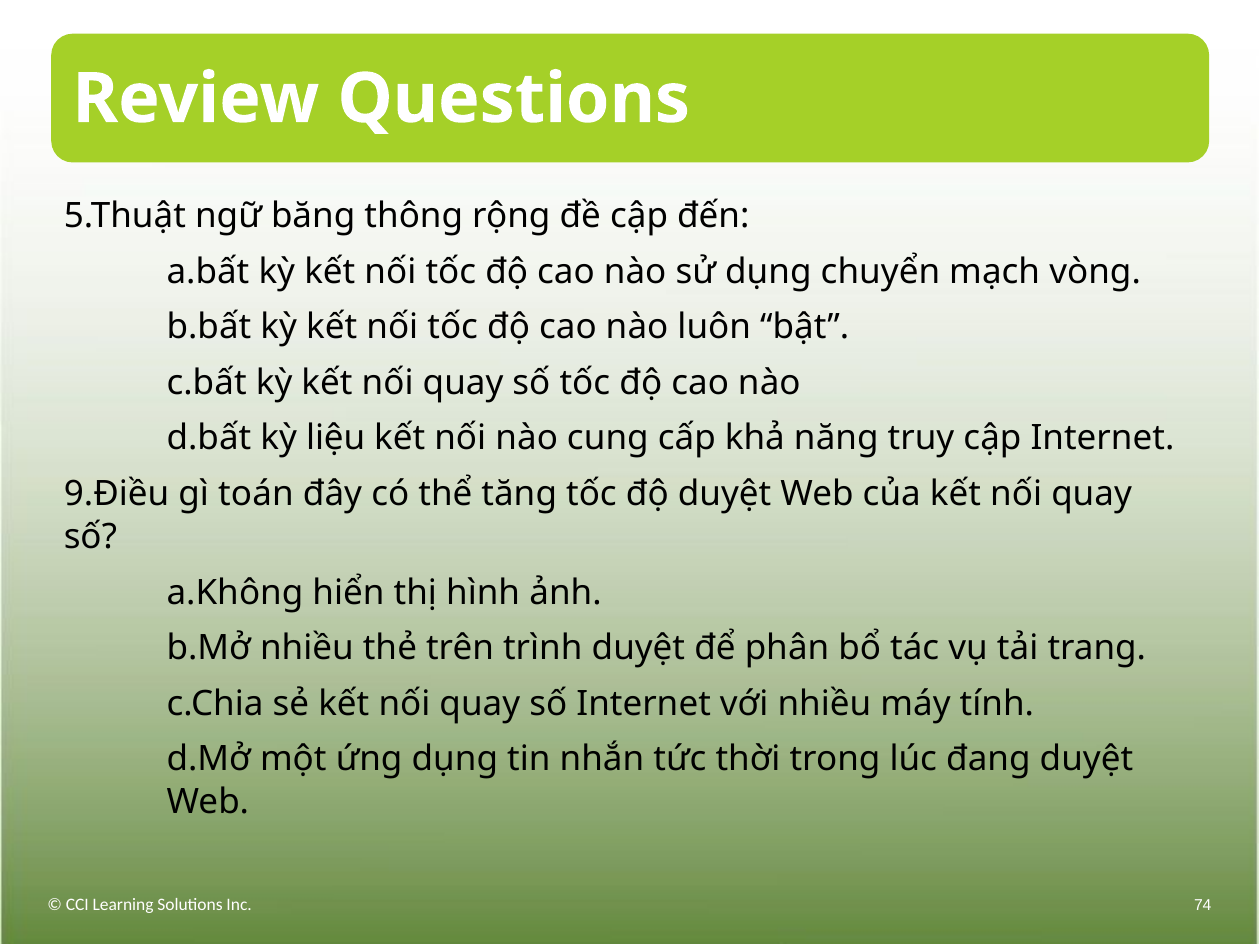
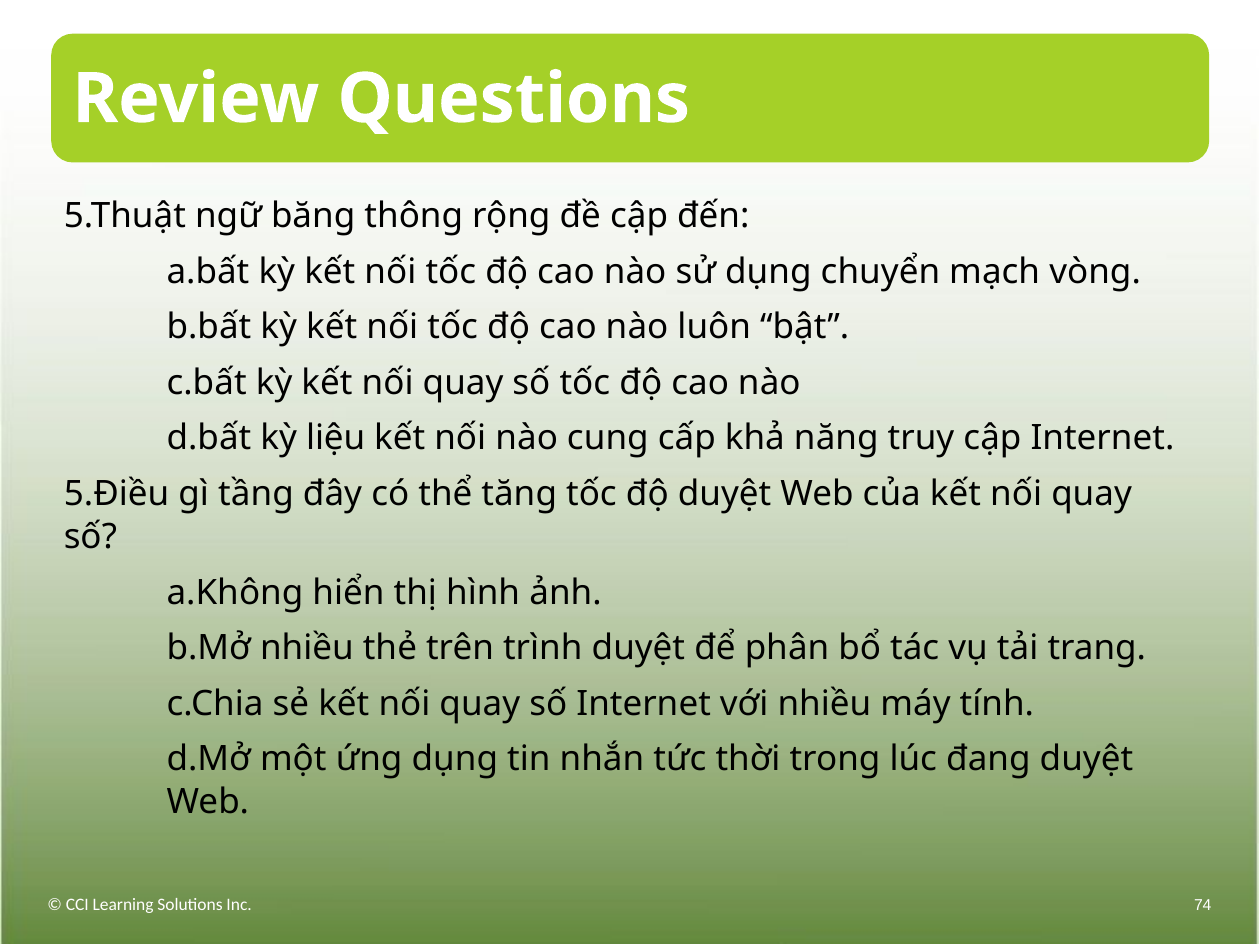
9.Điều: 9.Điều -> 5.Điều
toán: toán -> tầng
